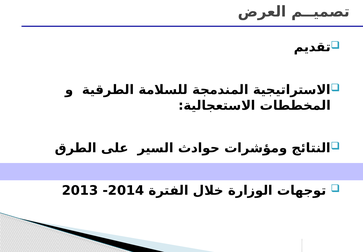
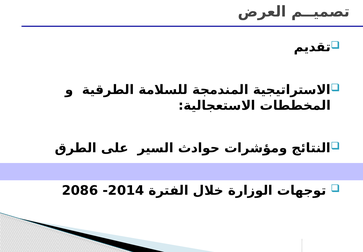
2013: 2013 -> 2086
